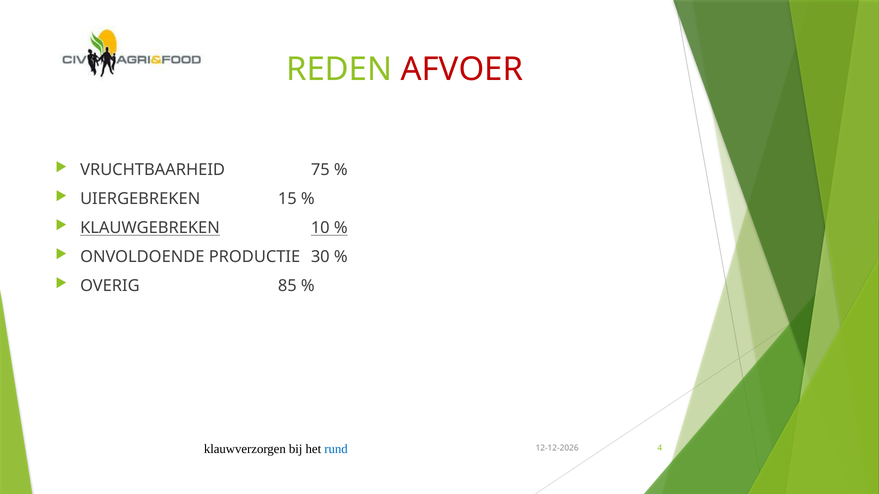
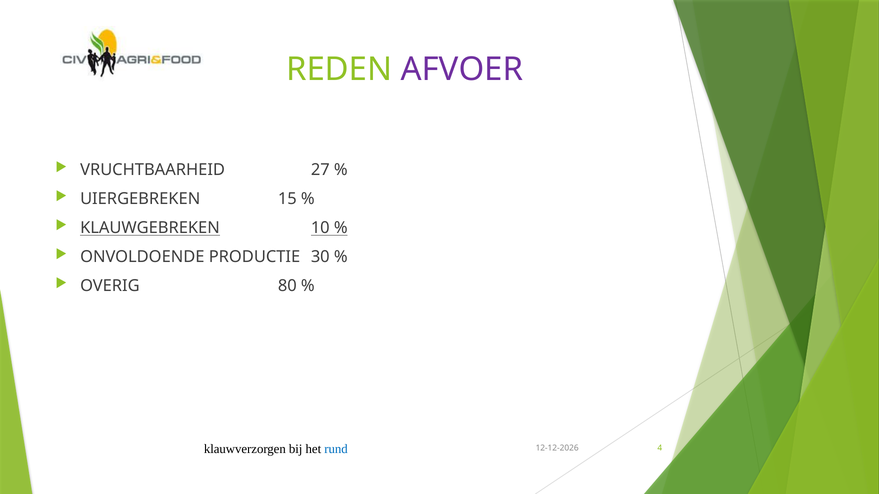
AFVOER colour: red -> purple
75: 75 -> 27
85: 85 -> 80
